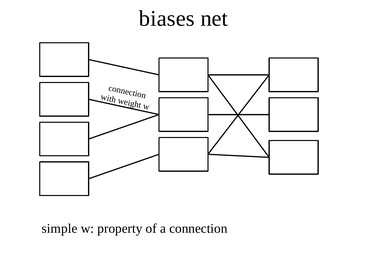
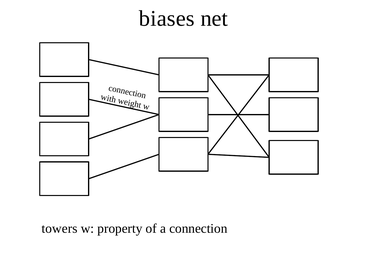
simple: simple -> towers
